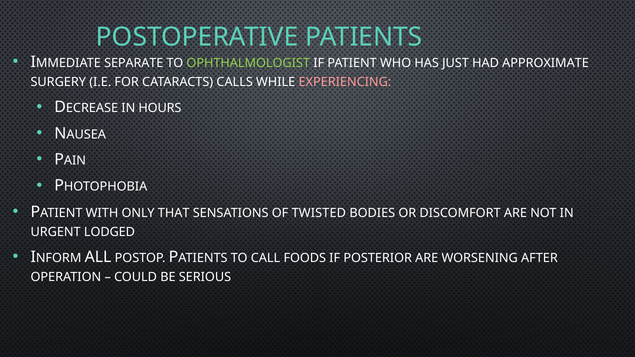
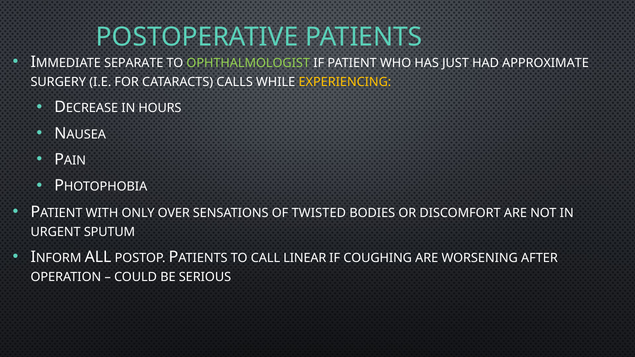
EXPERIENCING colour: pink -> yellow
THAT: THAT -> OVER
LODGED: LODGED -> SPUTUM
FOODS: FOODS -> LINEAR
POSTERIOR: POSTERIOR -> COUGHING
